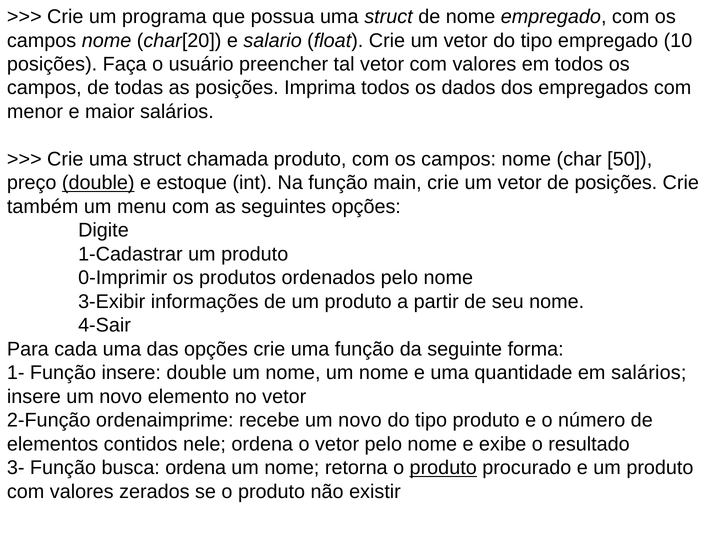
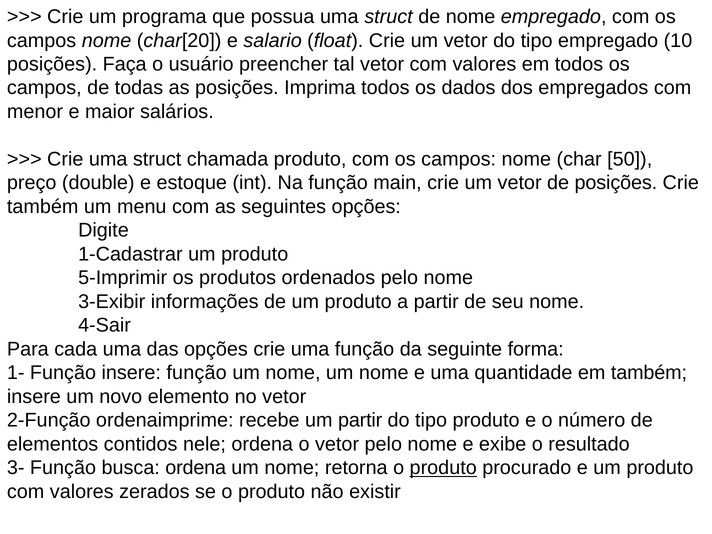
double at (98, 183) underline: present -> none
0-Imprimir: 0-Imprimir -> 5-Imprimir
insere double: double -> função
em salários: salários -> também
recebe um novo: novo -> partir
